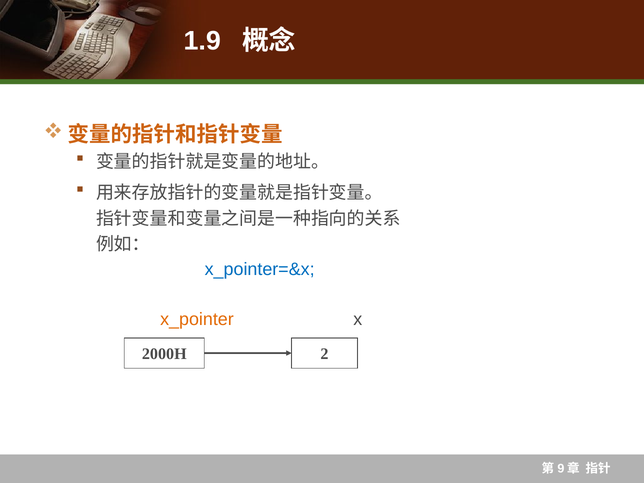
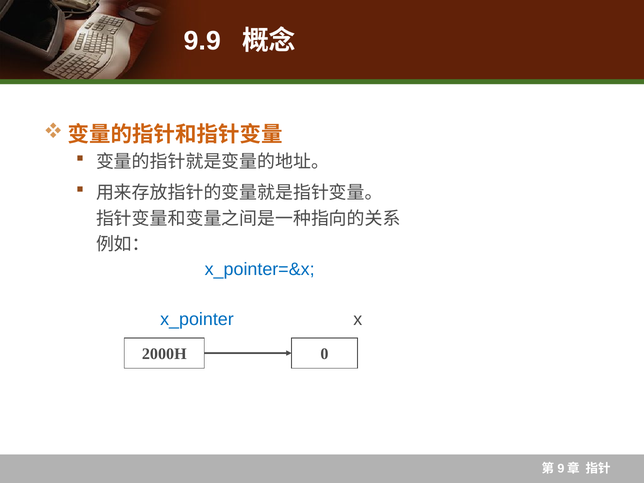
1.9: 1.9 -> 9.9
x_pointer colour: orange -> blue
2: 2 -> 0
